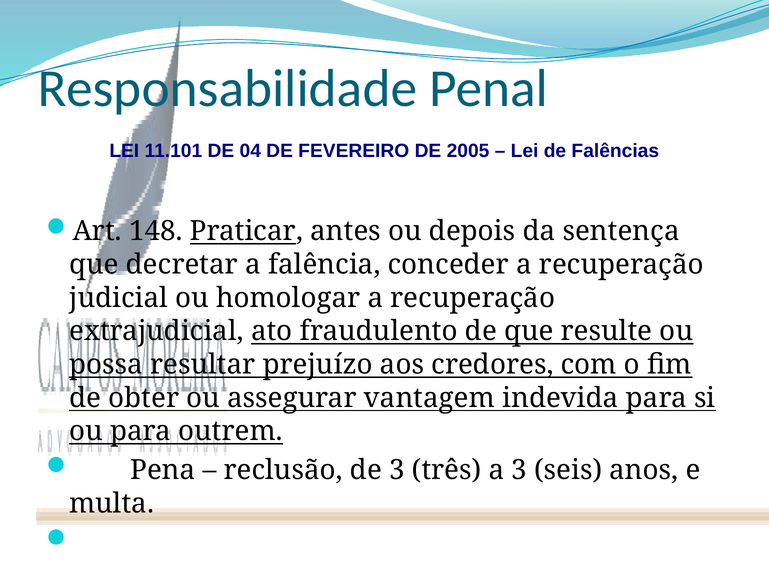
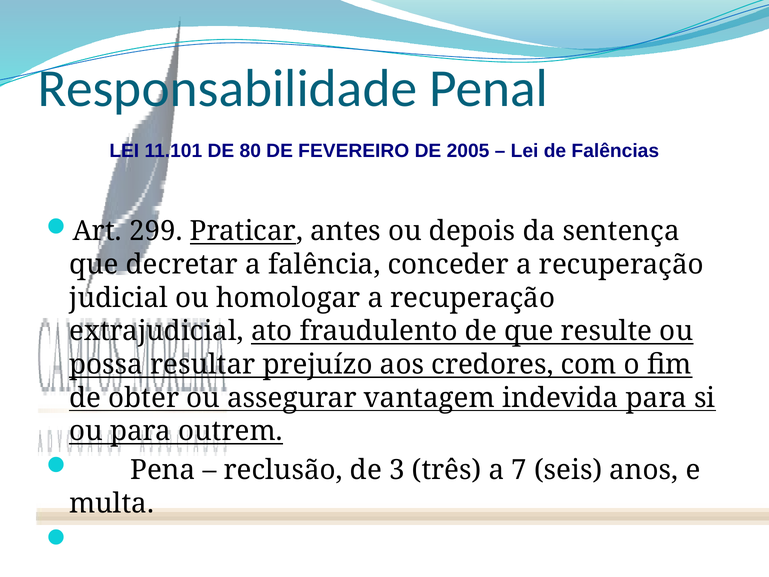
04: 04 -> 80
148: 148 -> 299
a 3: 3 -> 7
